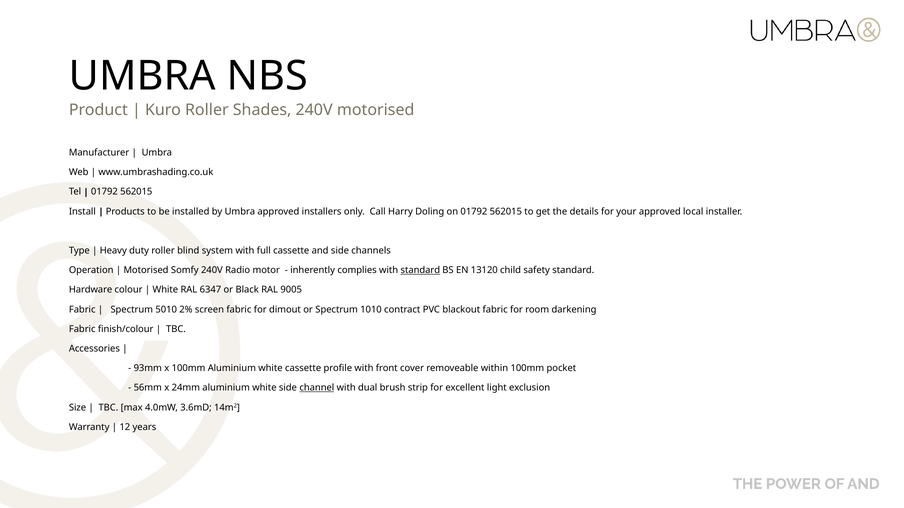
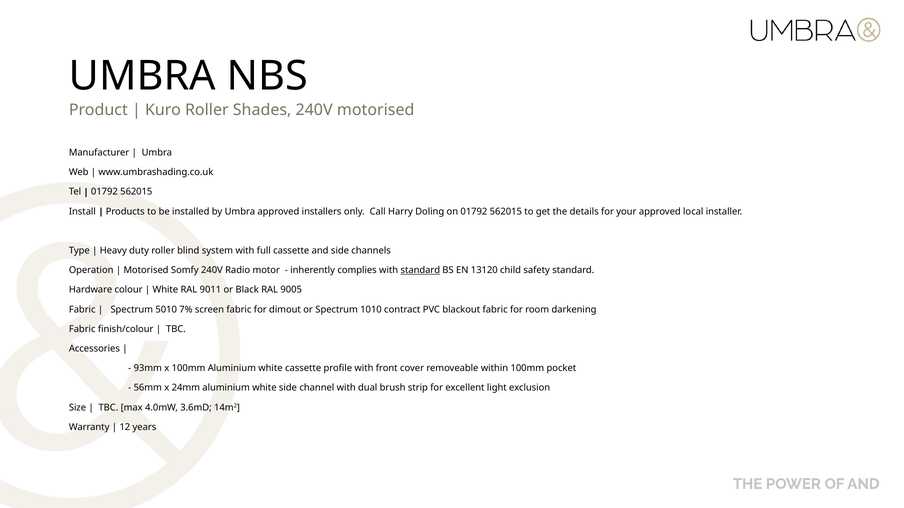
6347: 6347 -> 9011
2%: 2% -> 7%
channel underline: present -> none
